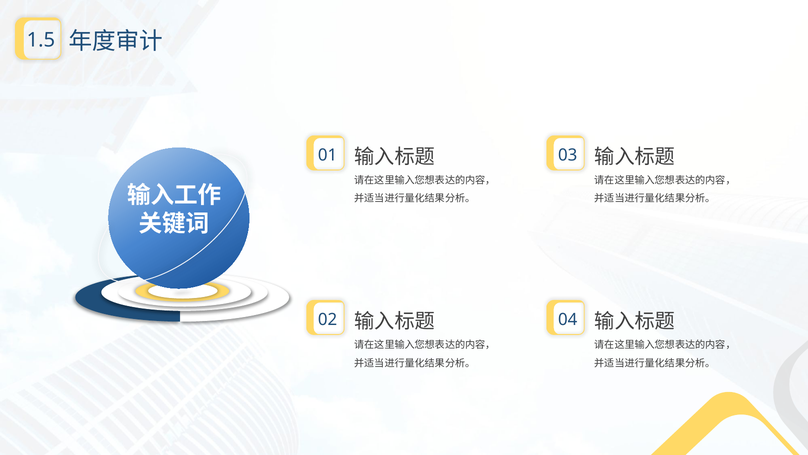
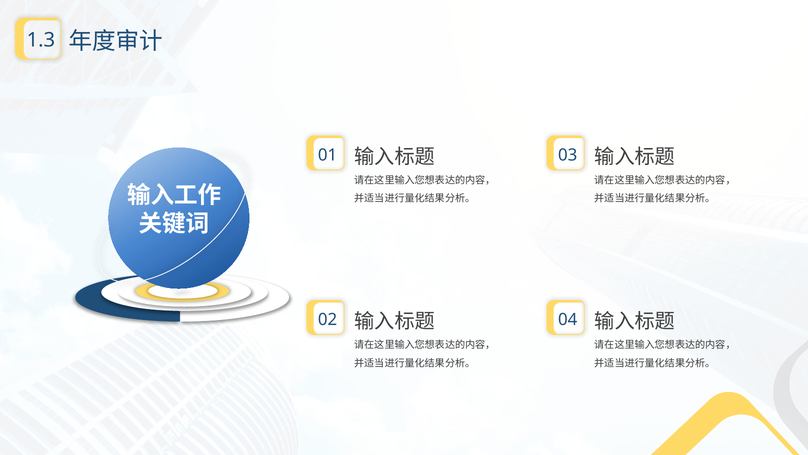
1.5: 1.5 -> 1.3
